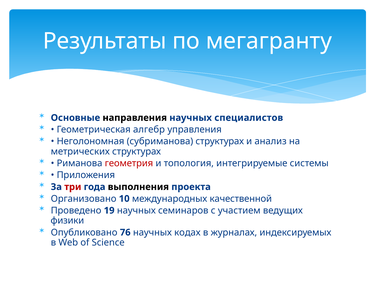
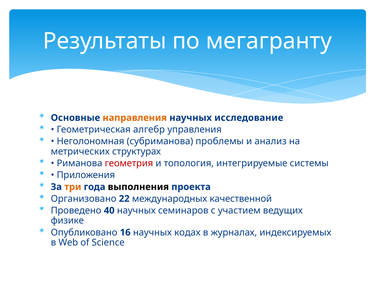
направления colour: black -> orange
специалистов: специалистов -> исследование
субриманова структурах: структурах -> проблемы
три colour: red -> orange
10: 10 -> 22
19: 19 -> 40
физики: физики -> физике
76: 76 -> 16
